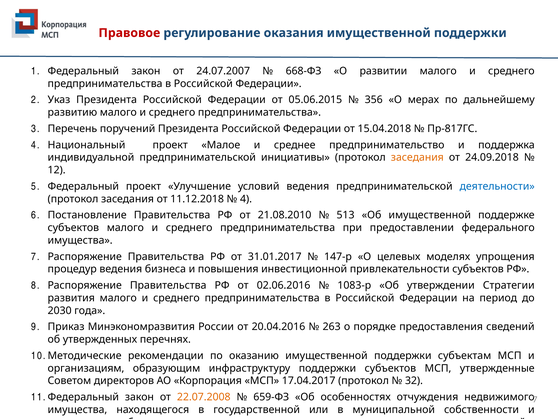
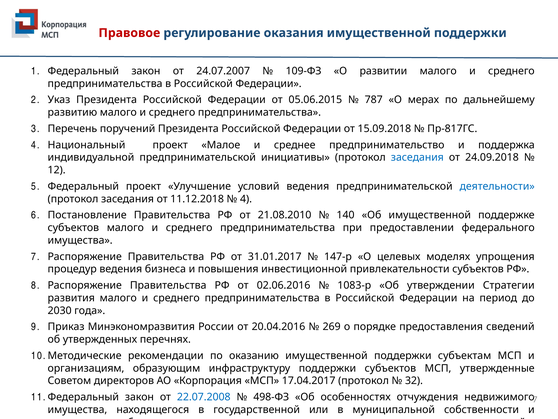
668-ФЗ: 668-ФЗ -> 109-ФЗ
356: 356 -> 787
15.04.2018: 15.04.2018 -> 15.09.2018
заседания at (417, 157) colour: orange -> blue
513: 513 -> 140
263: 263 -> 269
22.07.2008 colour: orange -> blue
659-ФЗ: 659-ФЗ -> 498-ФЗ
